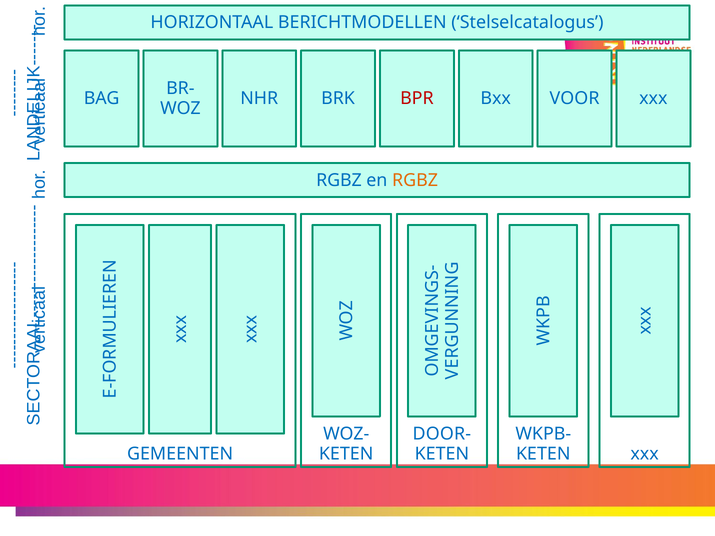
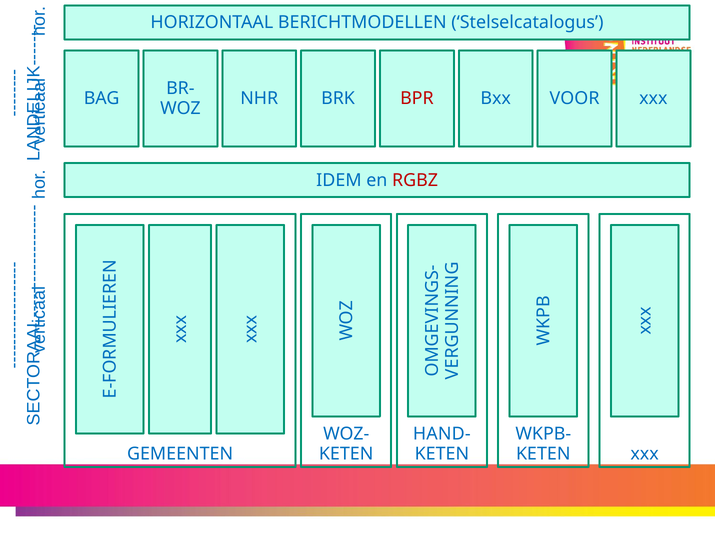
RGBZ at (339, 180): RGBZ -> IDEM
RGBZ at (415, 180) colour: orange -> red
DOOR-: DOOR- -> HAND-
